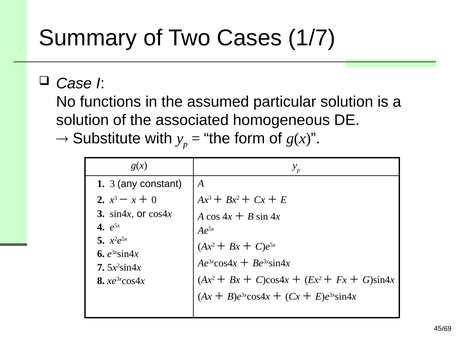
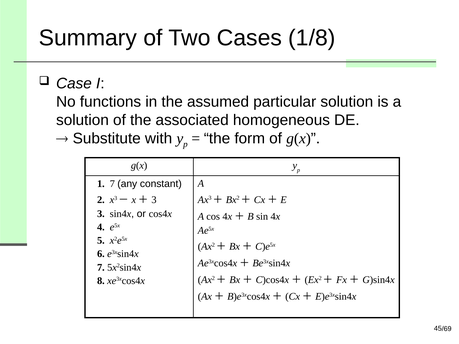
1/7: 1/7 -> 1/8
1 3: 3 -> 7
0 at (154, 200): 0 -> 3
